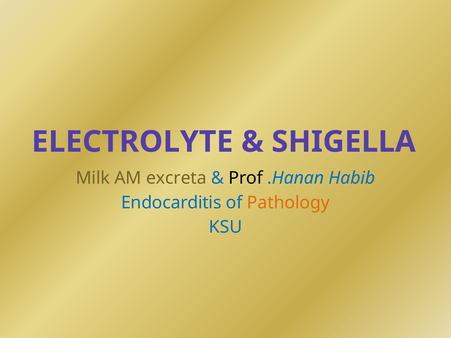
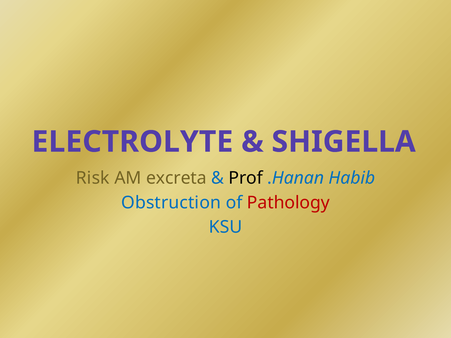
Milk: Milk -> Risk
Endocarditis: Endocarditis -> Obstruction
Pathology colour: orange -> red
